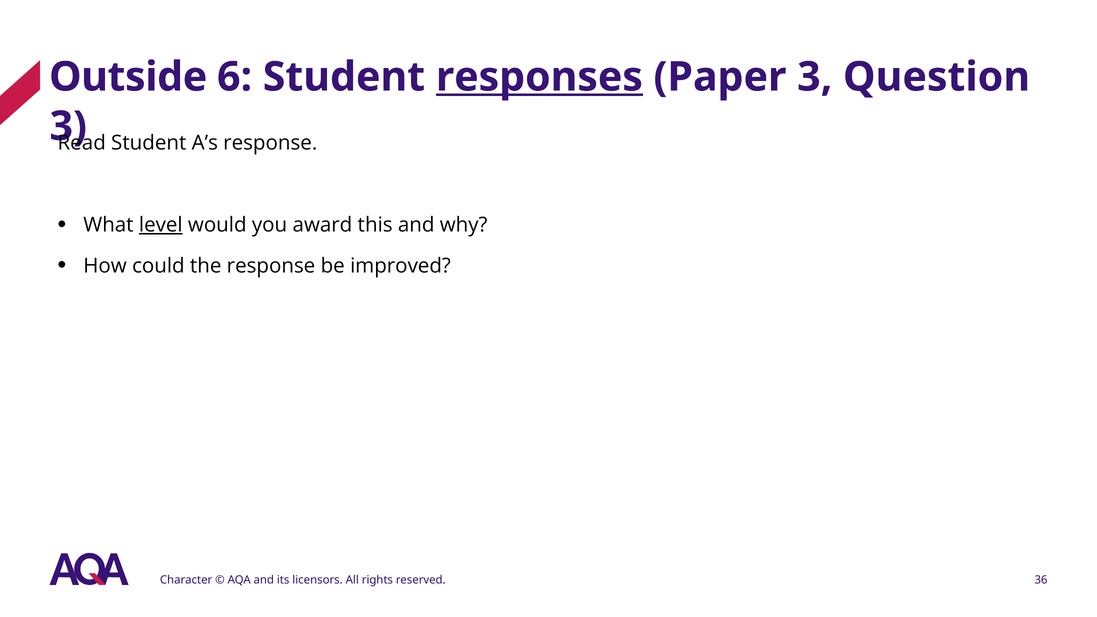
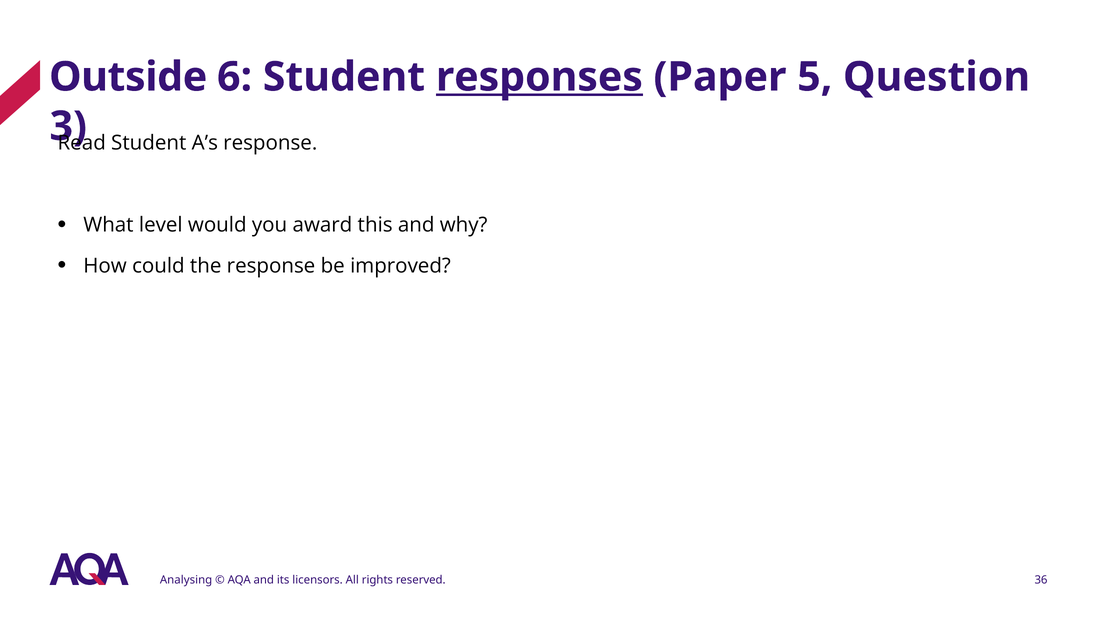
Paper 3: 3 -> 5
level underline: present -> none
Character: Character -> Analysing
